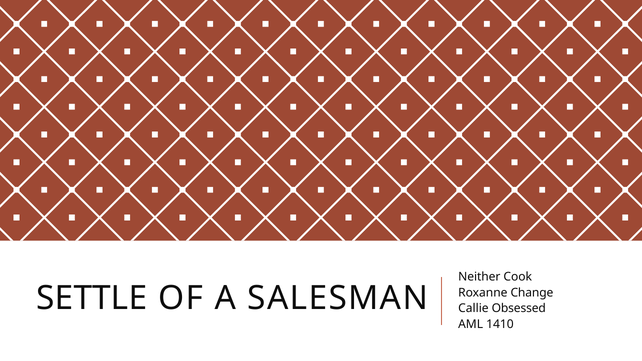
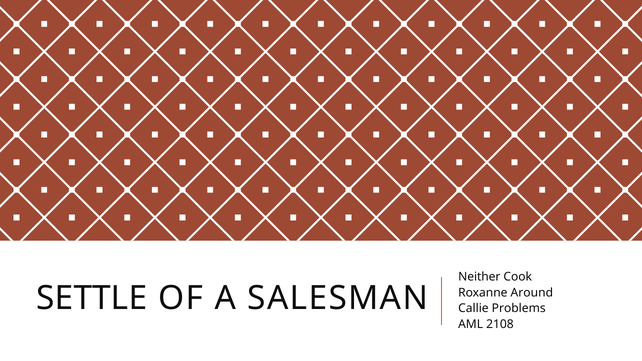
Change: Change -> Around
Obsessed: Obsessed -> Problems
1410: 1410 -> 2108
